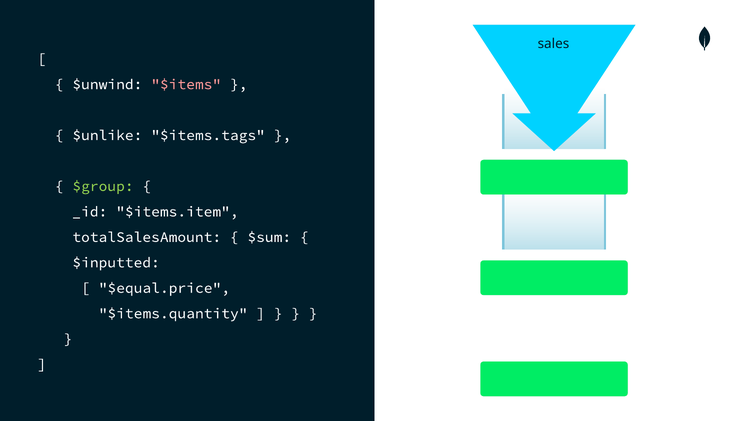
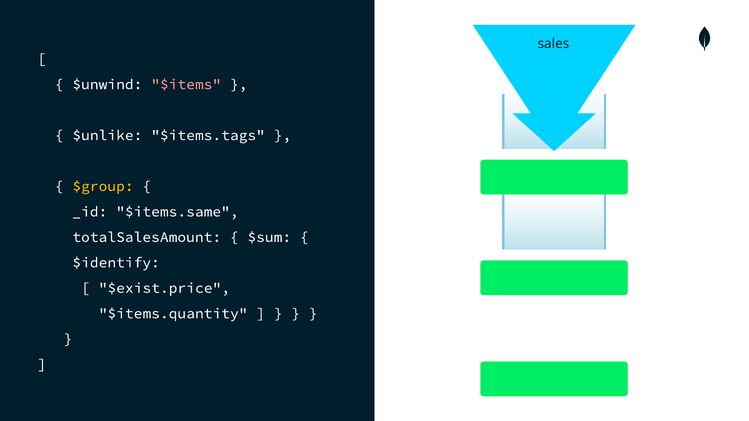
$group colour: light green -> yellow
$items.item: $items.item -> $items.same
$inputted: $inputted -> $identify
$equal.price: $equal.price -> $exist.price
